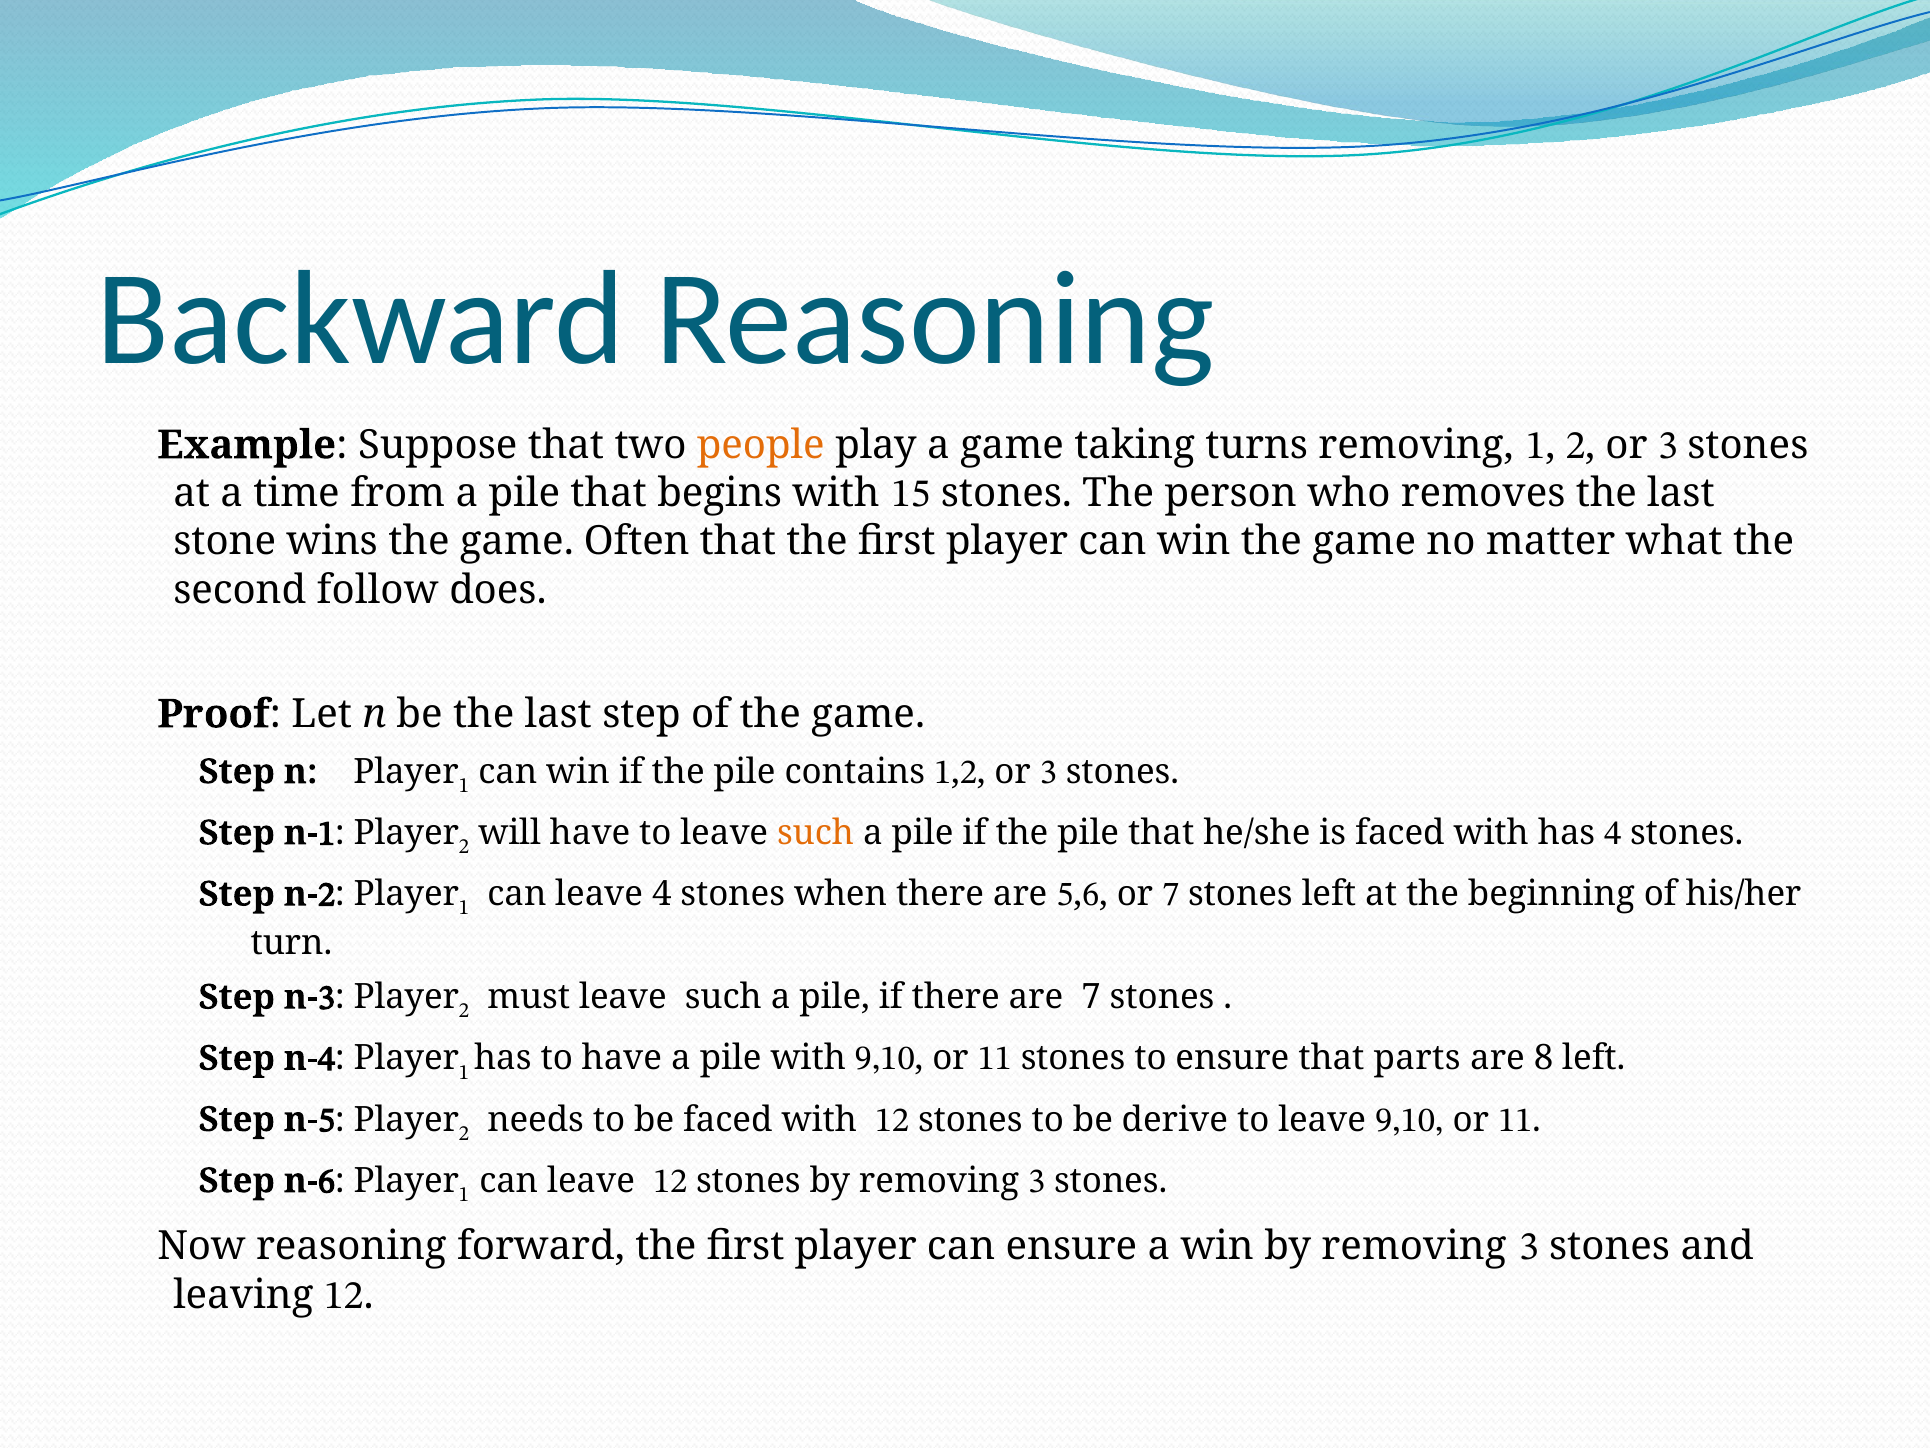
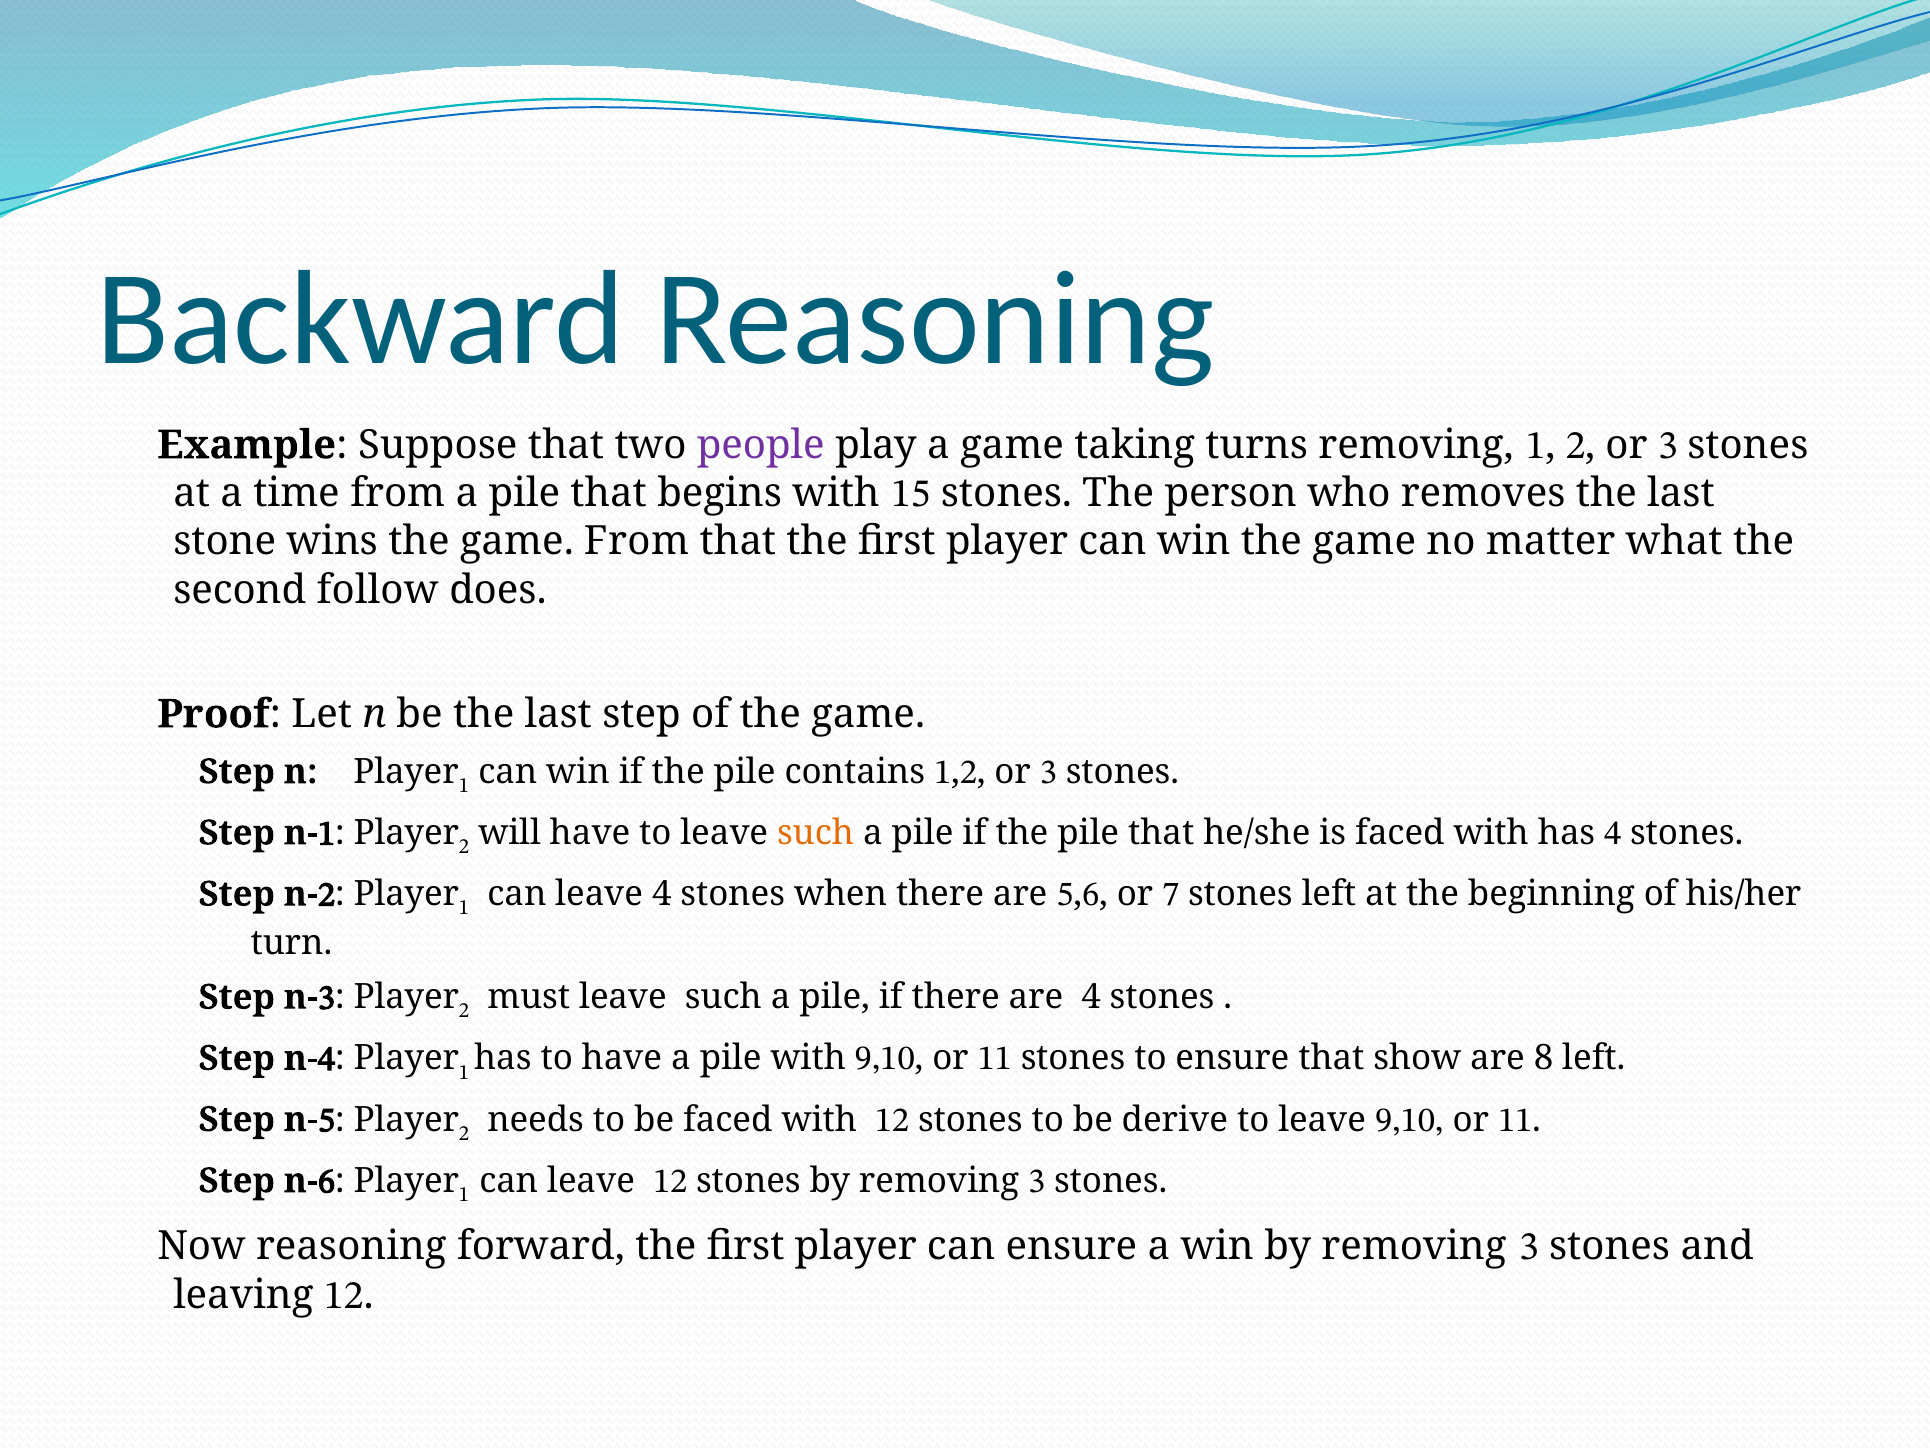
people colour: orange -> purple
game Often: Often -> From
are 7: 7 -> 4
parts: parts -> show
